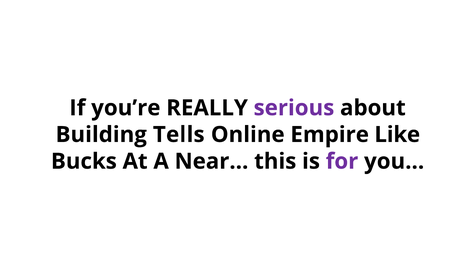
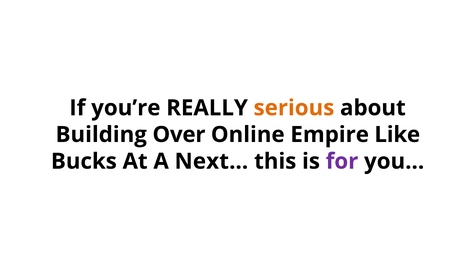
serious colour: purple -> orange
Tells: Tells -> Over
Near…: Near… -> Next…
